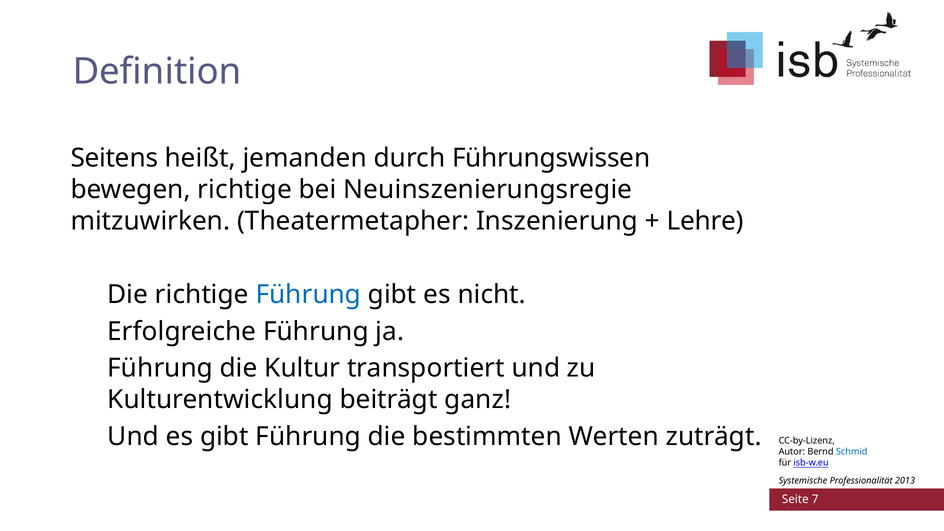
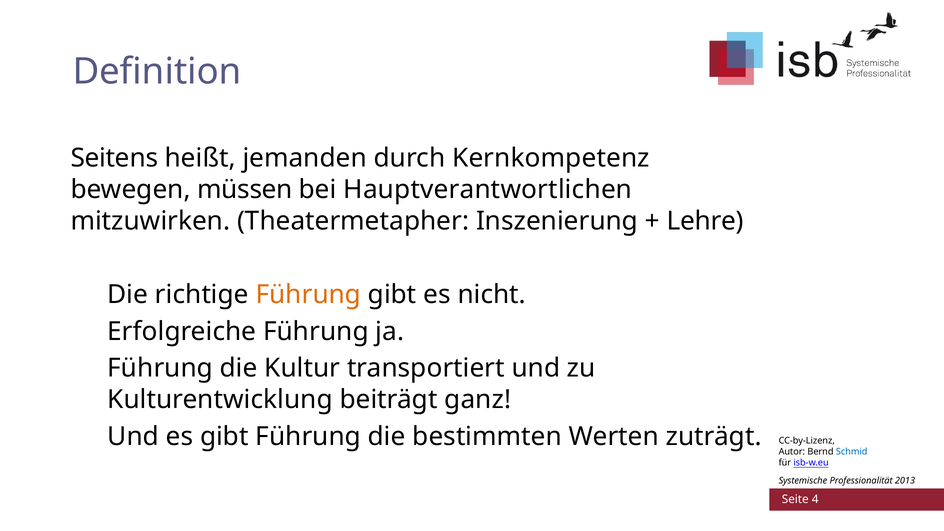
Führungswissen: Führungswissen -> Kernkompetenz
bewegen richtige: richtige -> müssen
Neuinszenierungsregie: Neuinszenierungsregie -> Hauptverantwortlichen
Führung at (308, 295) colour: blue -> orange
7: 7 -> 4
